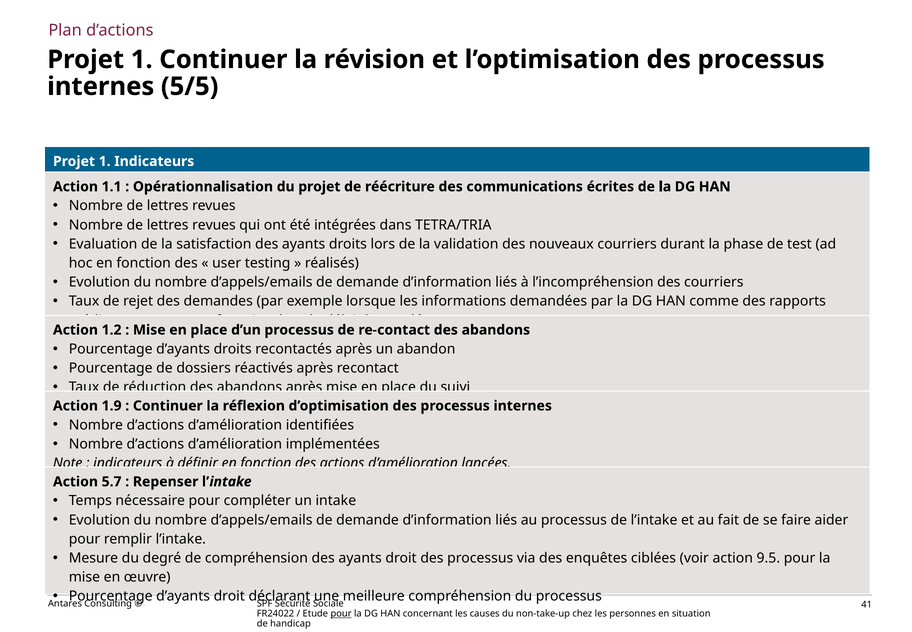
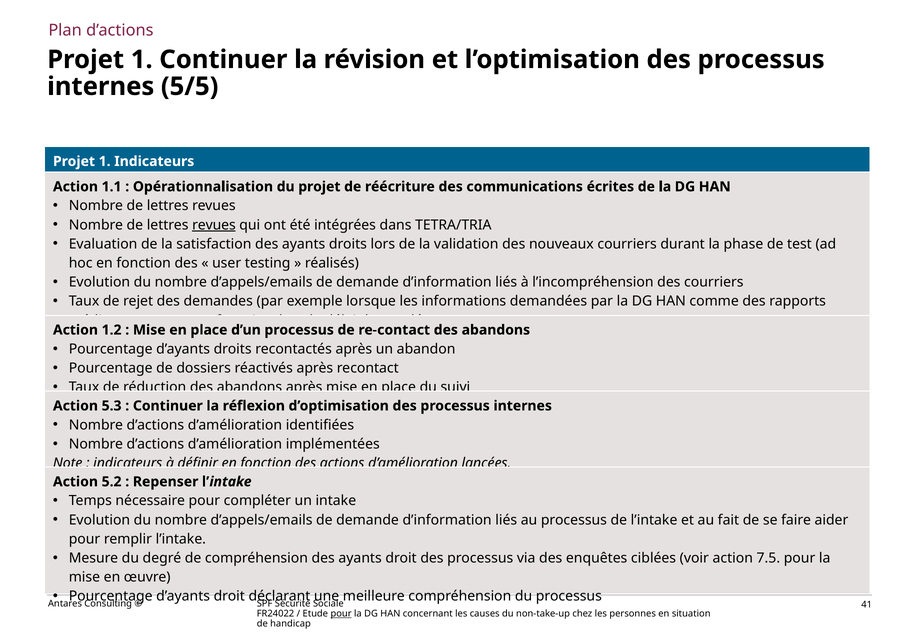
revues at (214, 225) underline: none -> present
1.9: 1.9 -> 5.3
5.7: 5.7 -> 5.2
9.5: 9.5 -> 7.5
